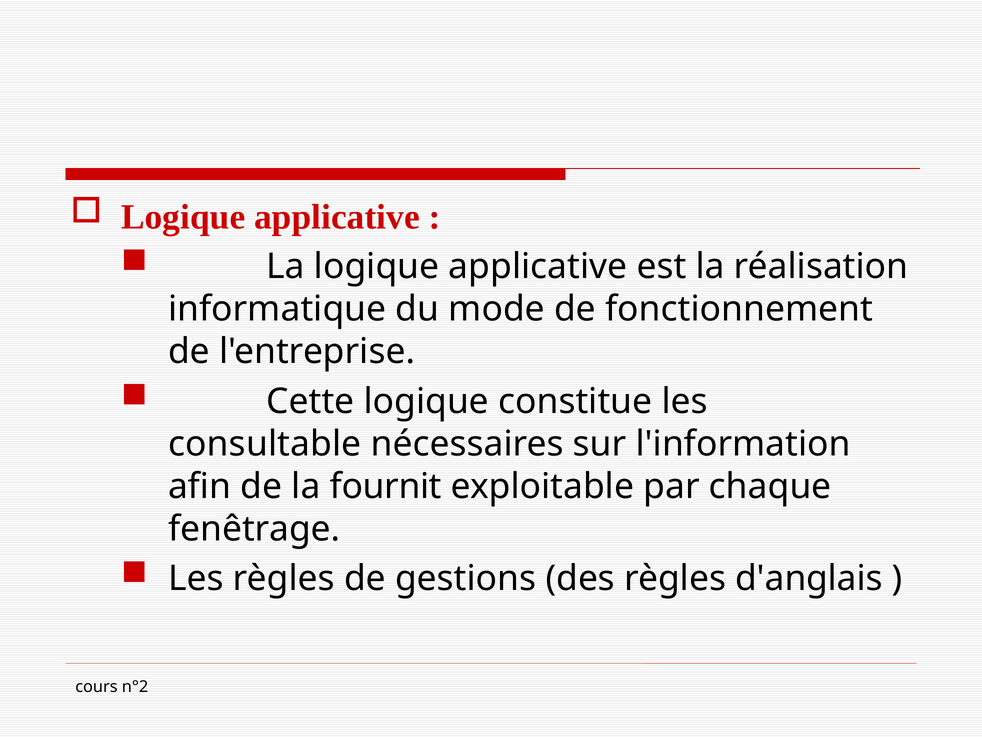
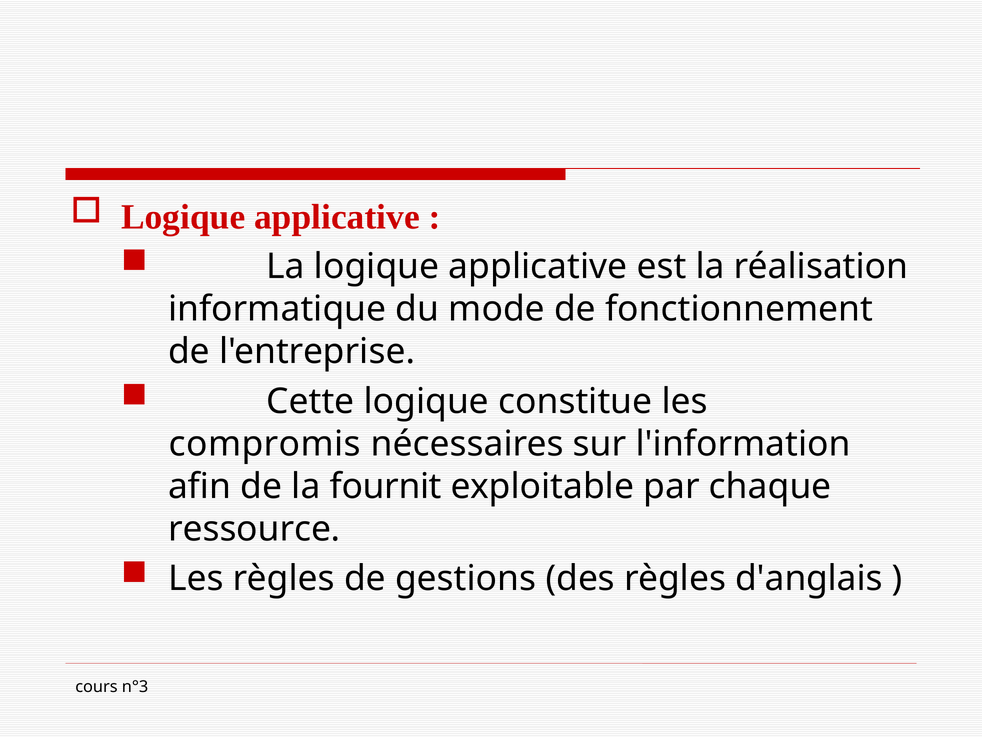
consultable: consultable -> compromis
fenêtrage: fenêtrage -> ressource
n°2: n°2 -> n°3
